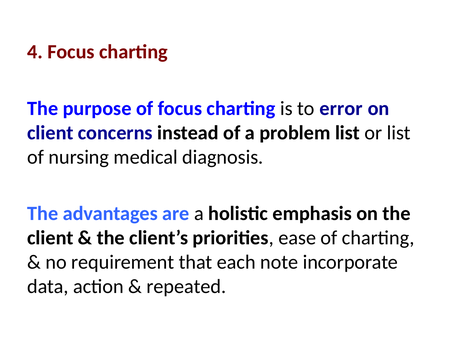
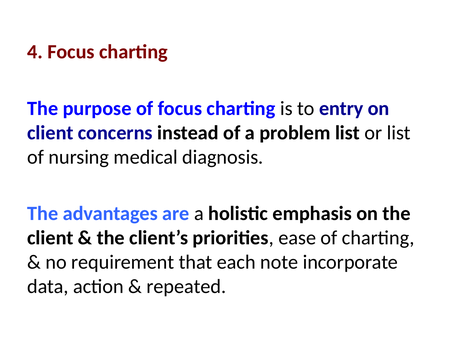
error: error -> entry
